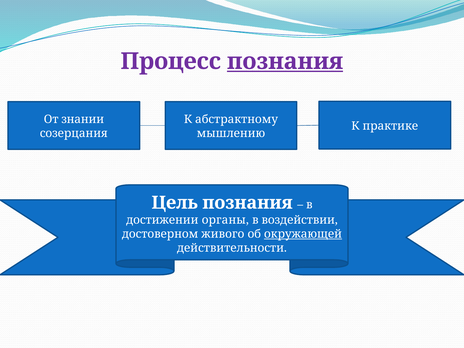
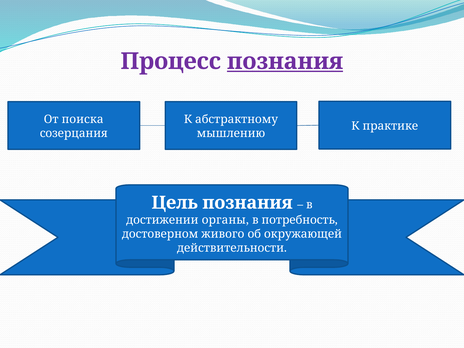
знании: знании -> поиска
воздействии: воздействии -> потребность
окружающей underline: present -> none
